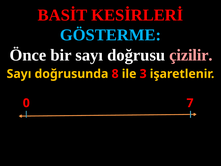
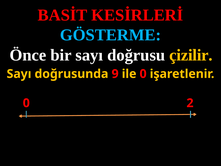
çizilir colour: pink -> yellow
8: 8 -> 9
ile 3: 3 -> 0
7: 7 -> 2
